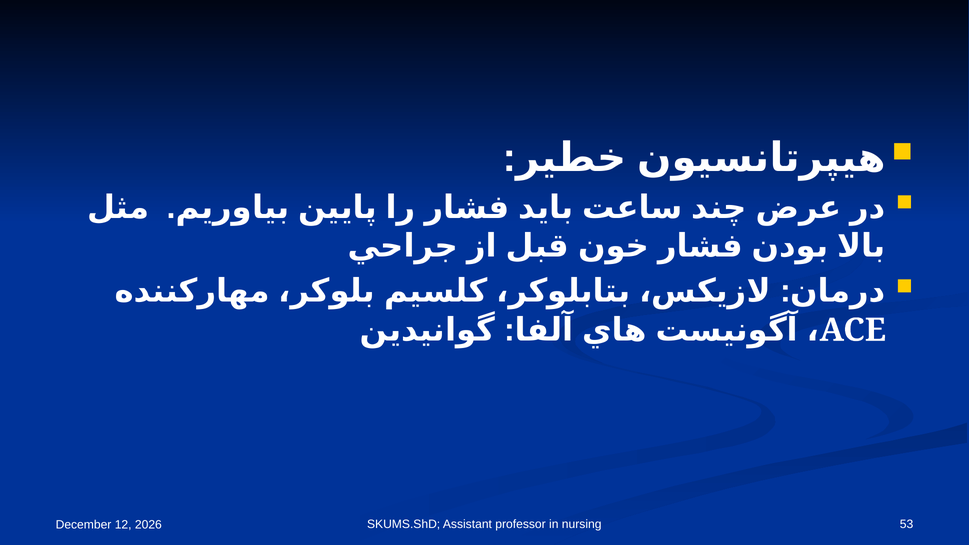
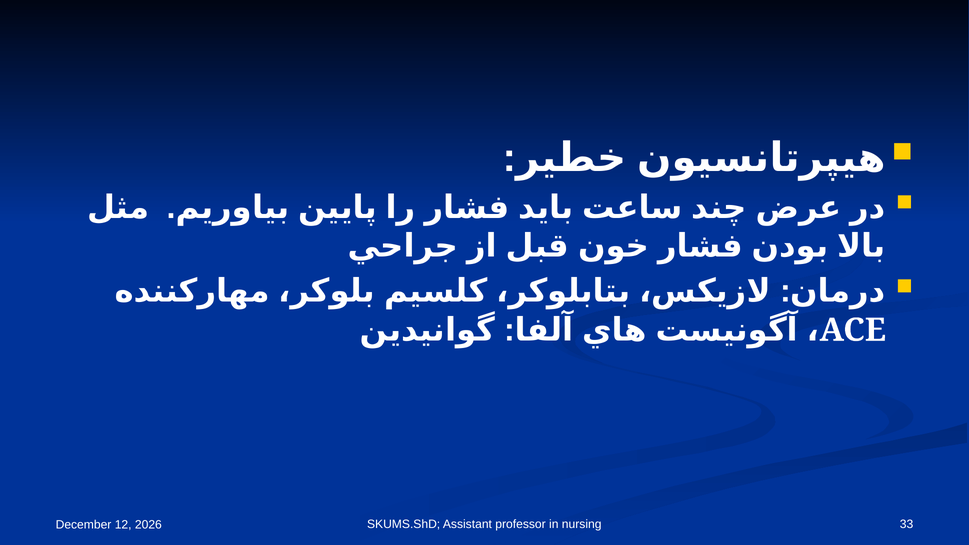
53: 53 -> 33
